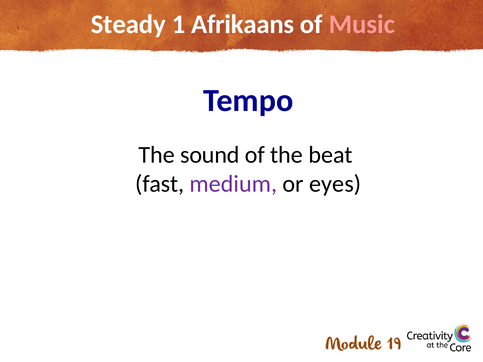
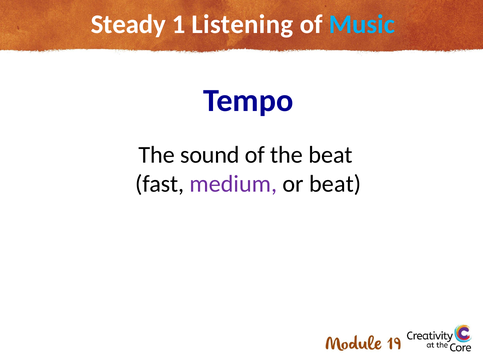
Afrikaans: Afrikaans -> Listening
Music colour: pink -> light blue
or eyes: eyes -> beat
